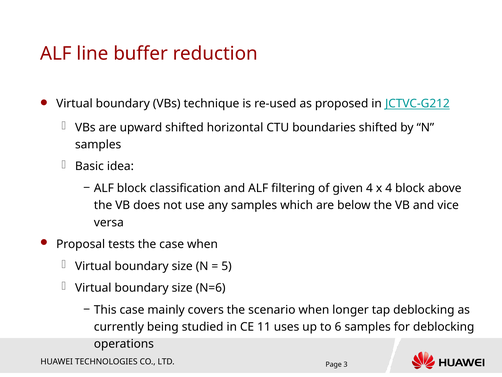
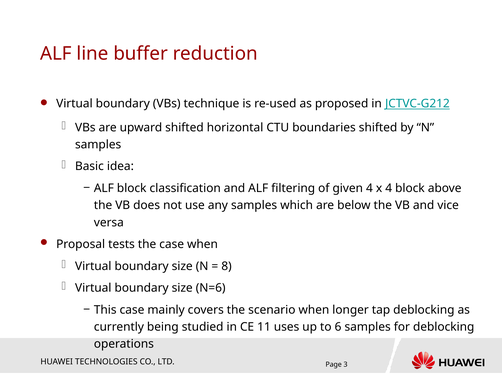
5: 5 -> 8
